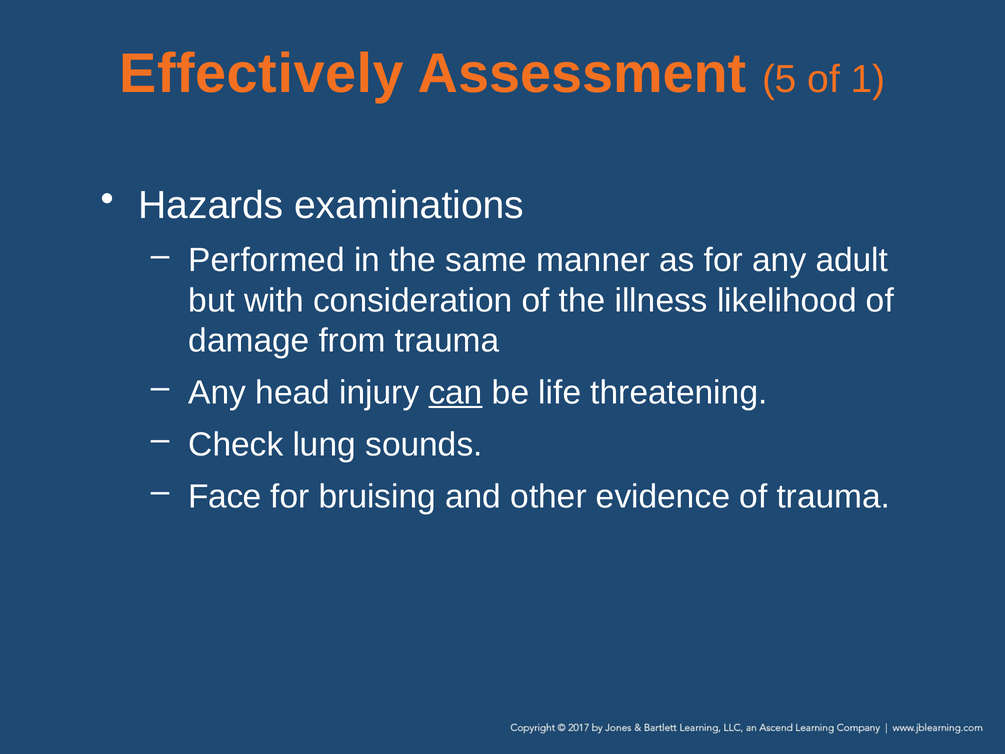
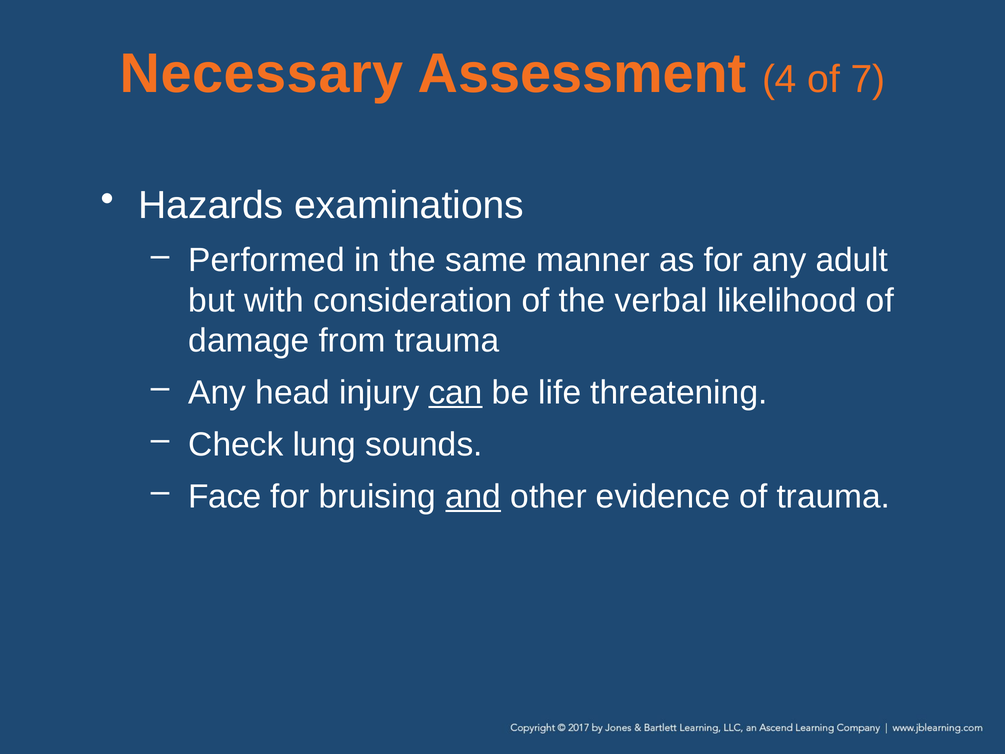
Effectively: Effectively -> Necessary
5: 5 -> 4
1: 1 -> 7
illness: illness -> verbal
and underline: none -> present
